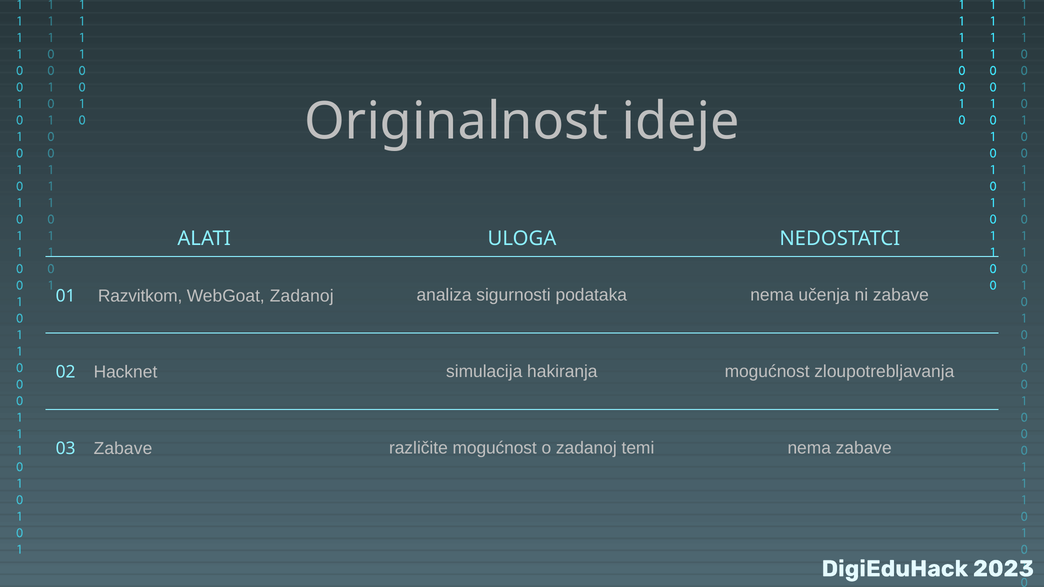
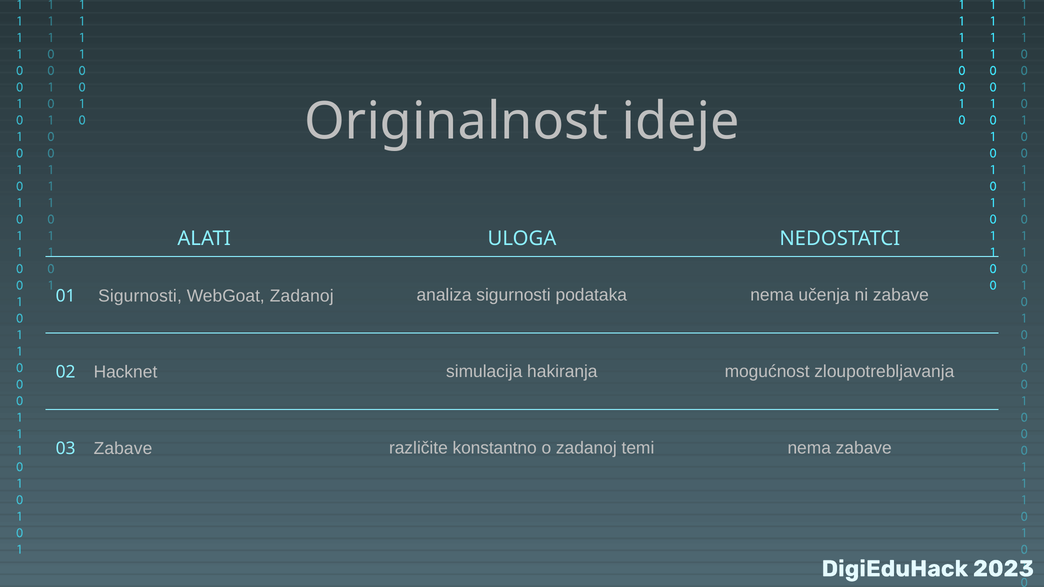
01 Razvitkom: Razvitkom -> Sigurnosti
različite mogućnost: mogućnost -> konstantno
